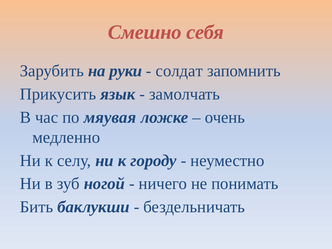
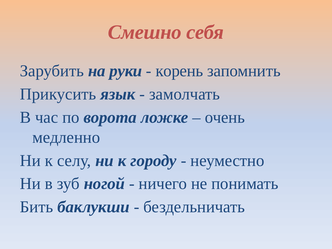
солдат: солдат -> корень
мяувая: мяувая -> ворота
